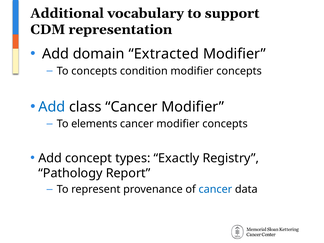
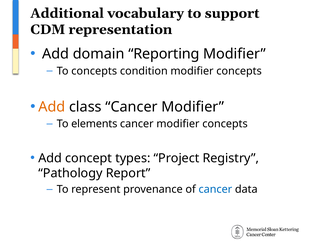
Extracted: Extracted -> Reporting
Add at (52, 107) colour: blue -> orange
Exactly: Exactly -> Project
